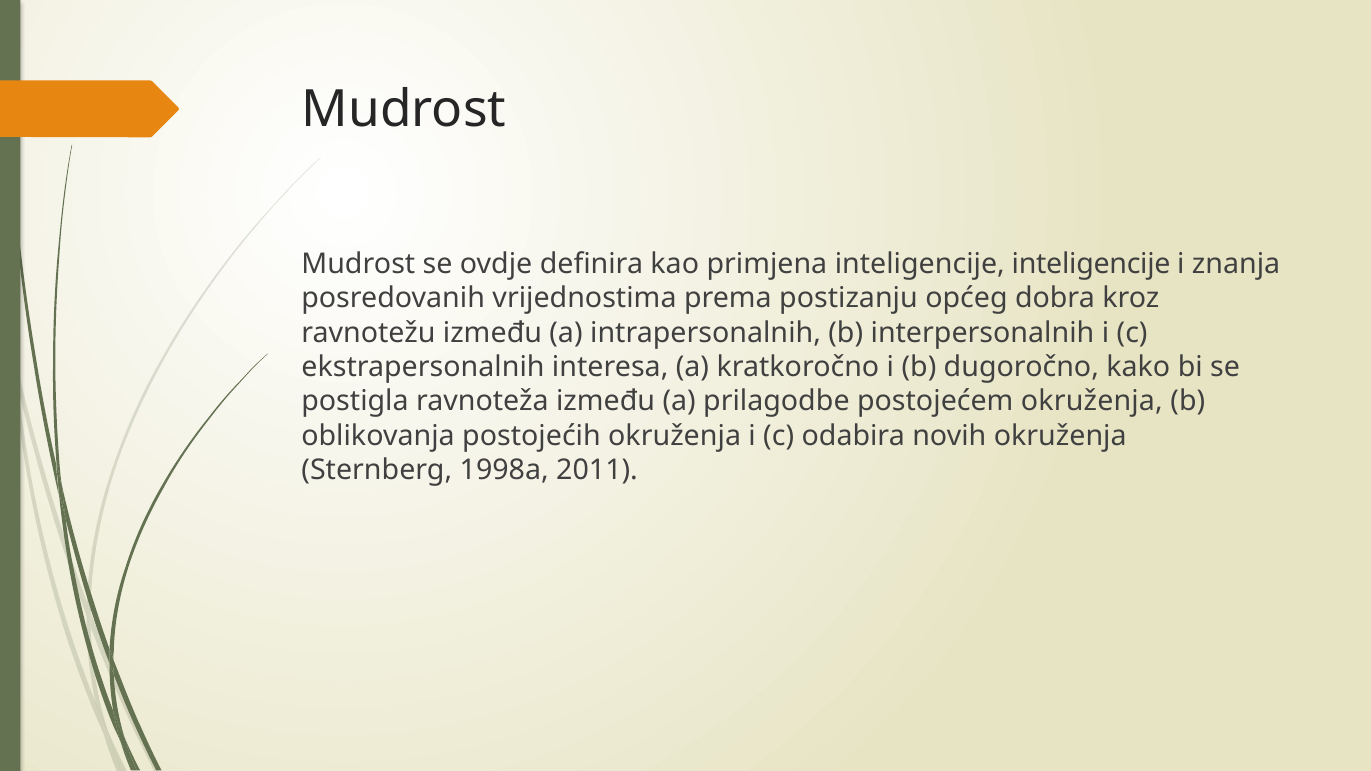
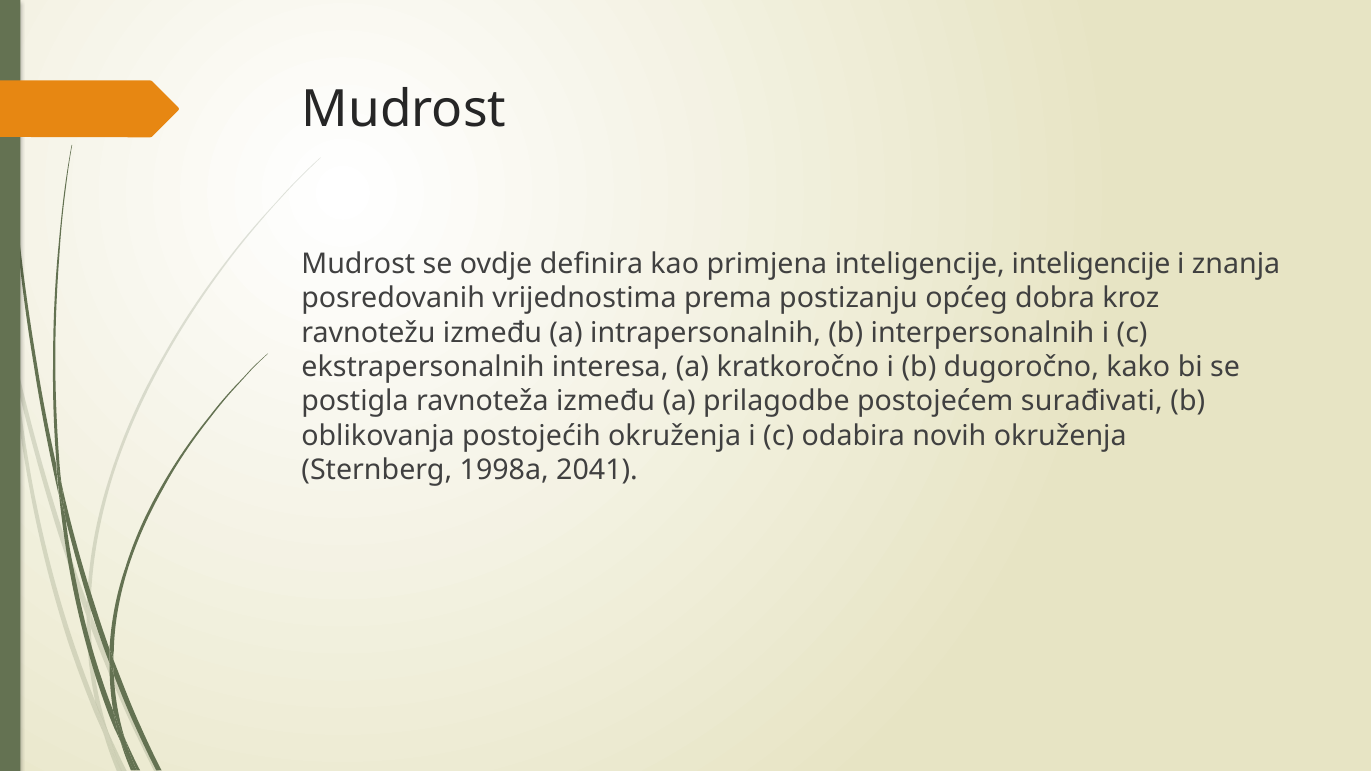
postojećem okruženja: okruženja -> surađivati
2011: 2011 -> 2041
